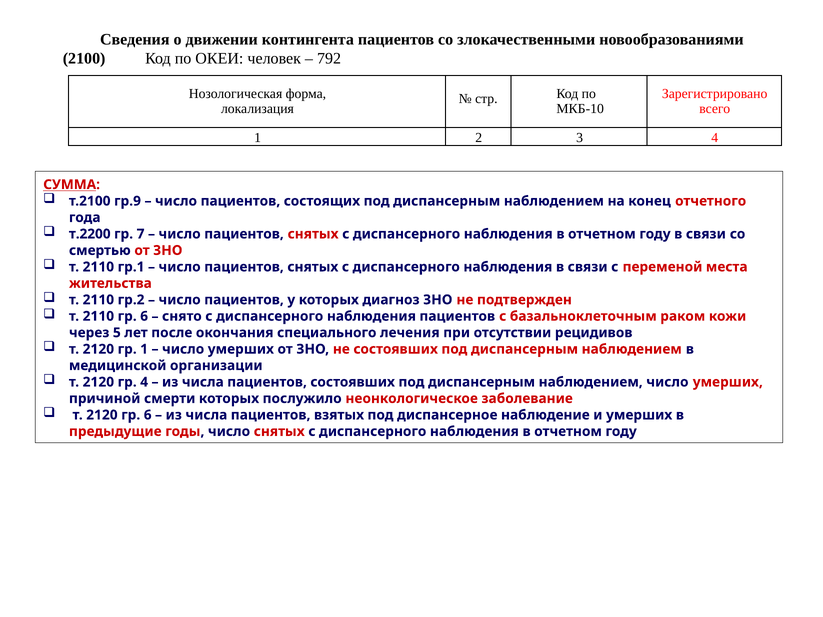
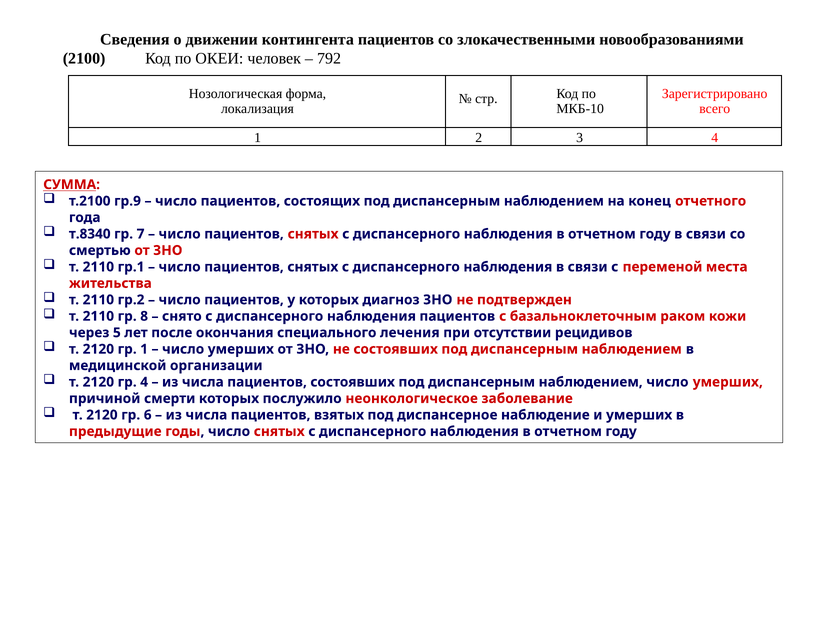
т.2200: т.2200 -> т.8340
2110 гр 6: 6 -> 8
